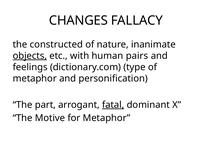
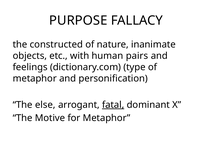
CHANGES: CHANGES -> PURPOSE
objects underline: present -> none
part: part -> else
